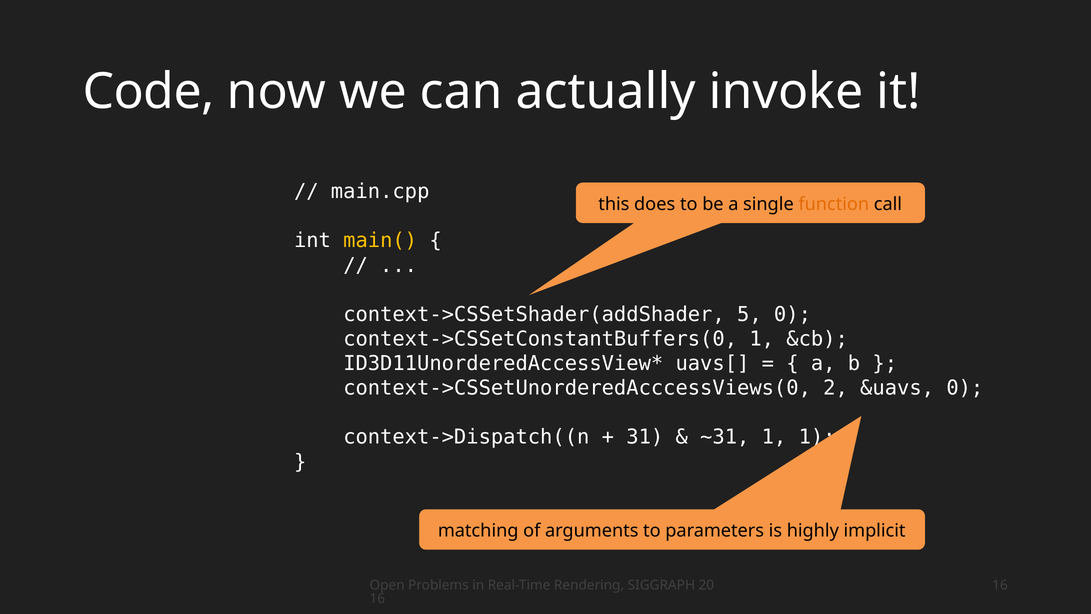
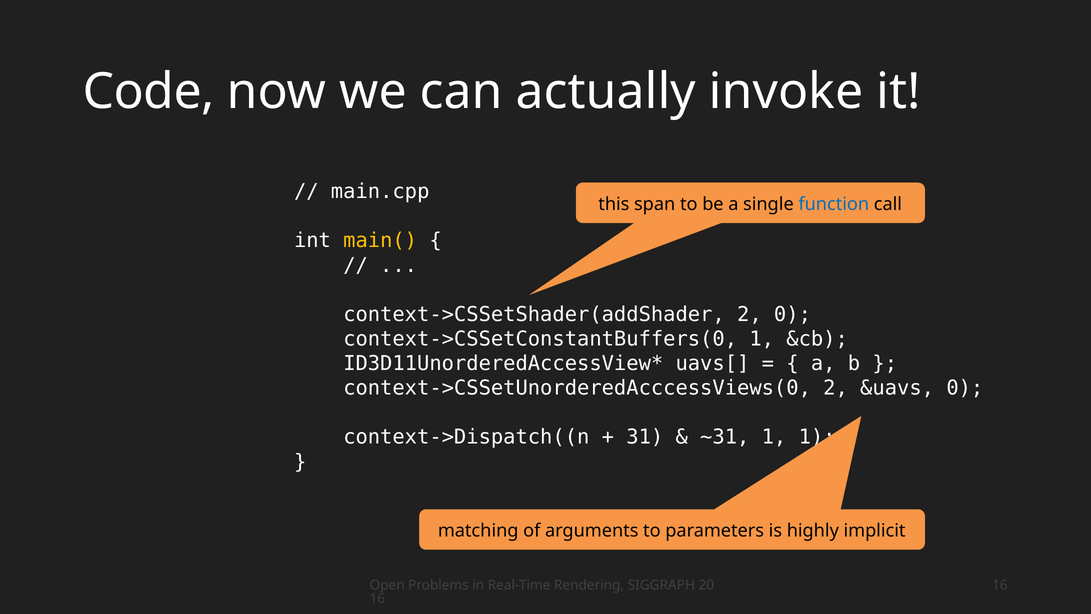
does: does -> span
function colour: orange -> blue
context->CSSetShader(addShader 5: 5 -> 2
